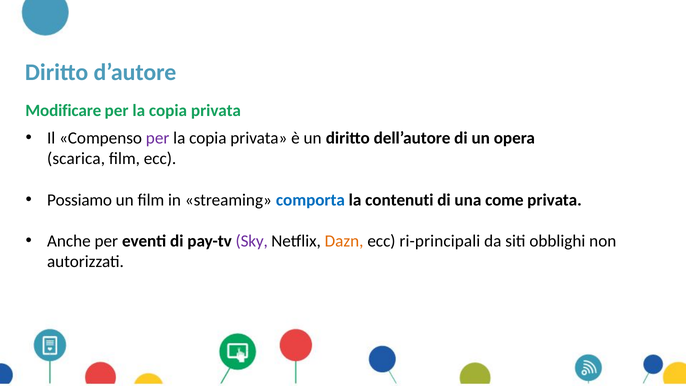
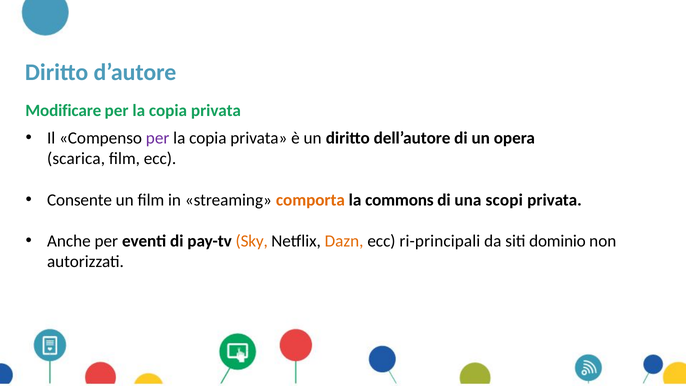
Possiamo: Possiamo -> Consente
comporta colour: blue -> orange
contenuti: contenuti -> commons
come: come -> scopi
Sky colour: purple -> orange
obblighi: obblighi -> dominio
